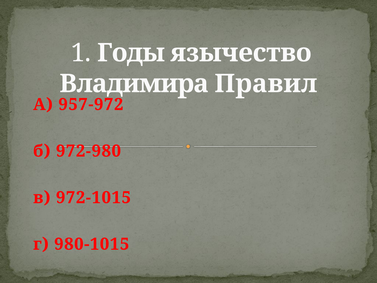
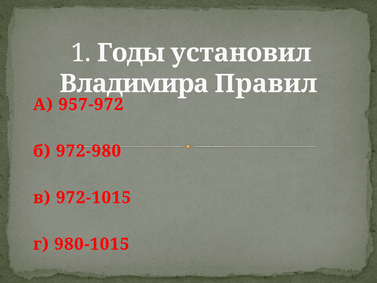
язычество: язычество -> установил
